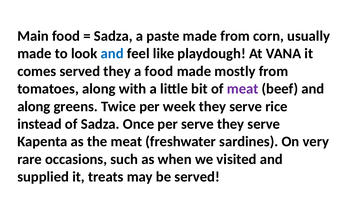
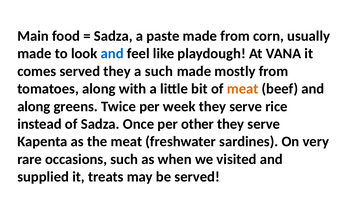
a food: food -> such
meat at (243, 89) colour: purple -> orange
per serve: serve -> other
